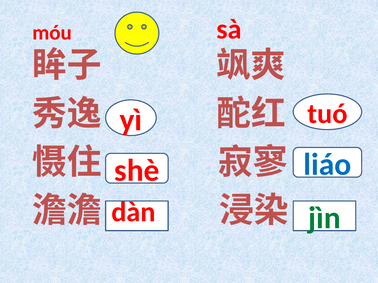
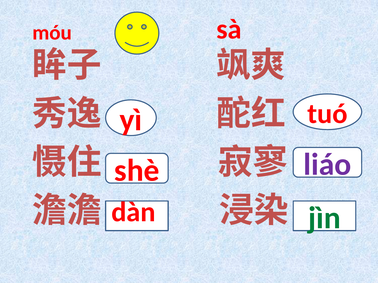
liáo colour: blue -> purple
